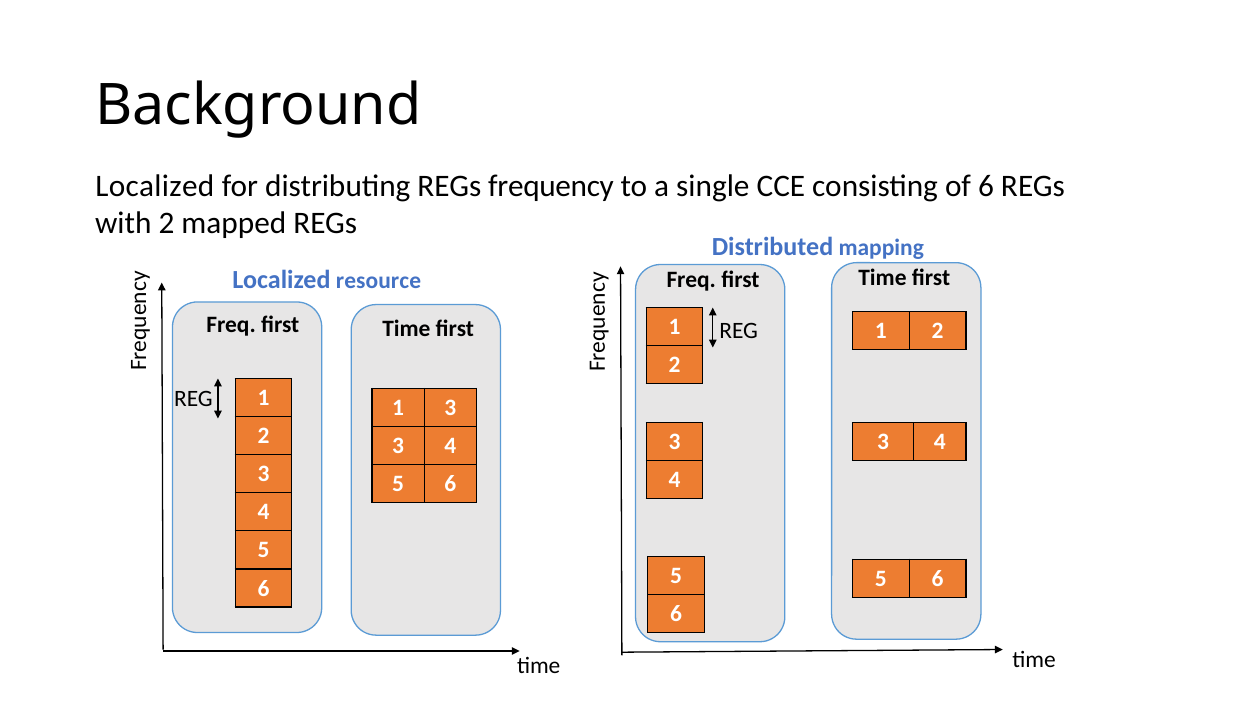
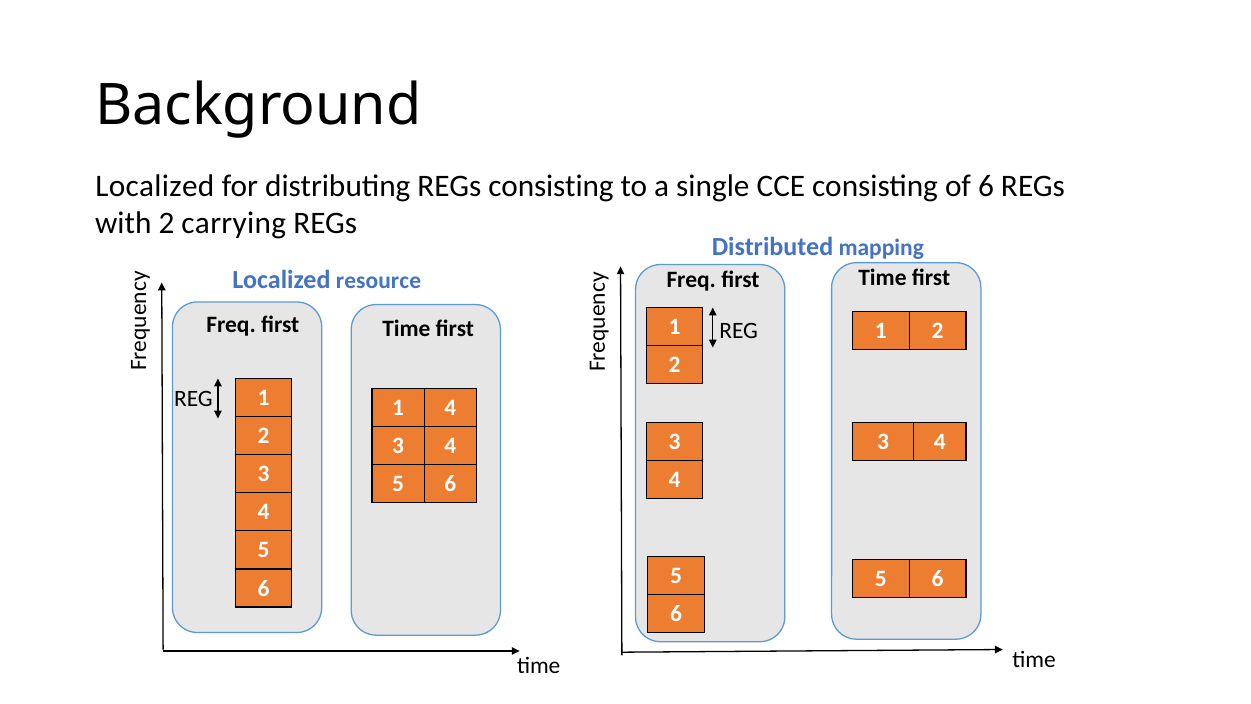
REGs frequency: frequency -> consisting
mapped: mapped -> carrying
1 3: 3 -> 4
